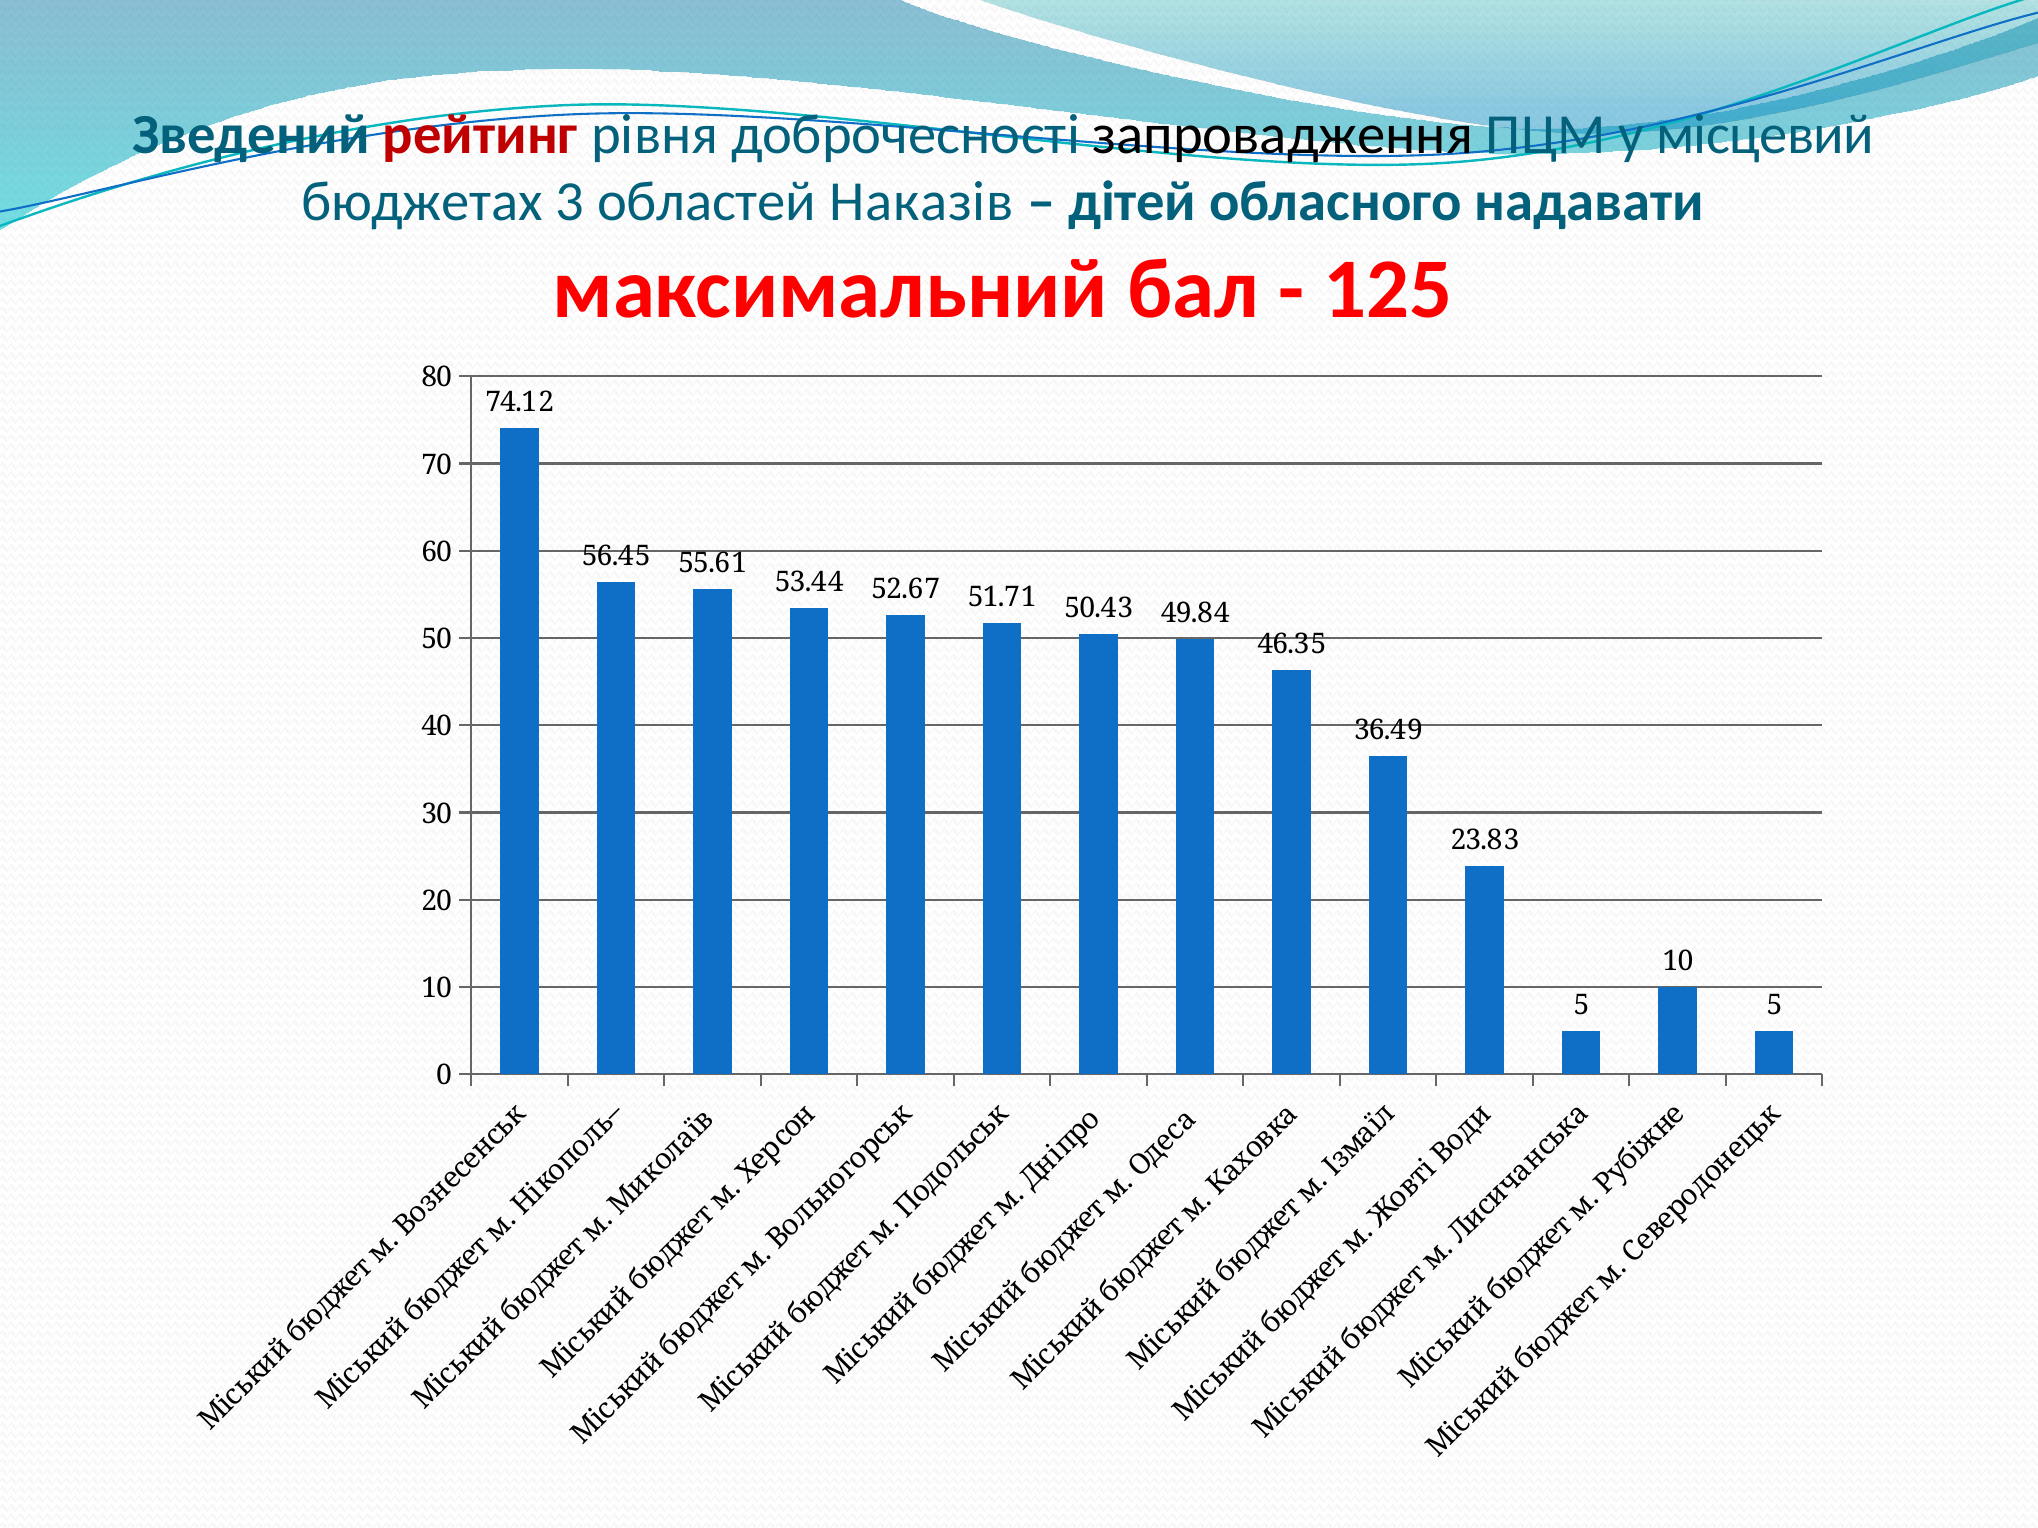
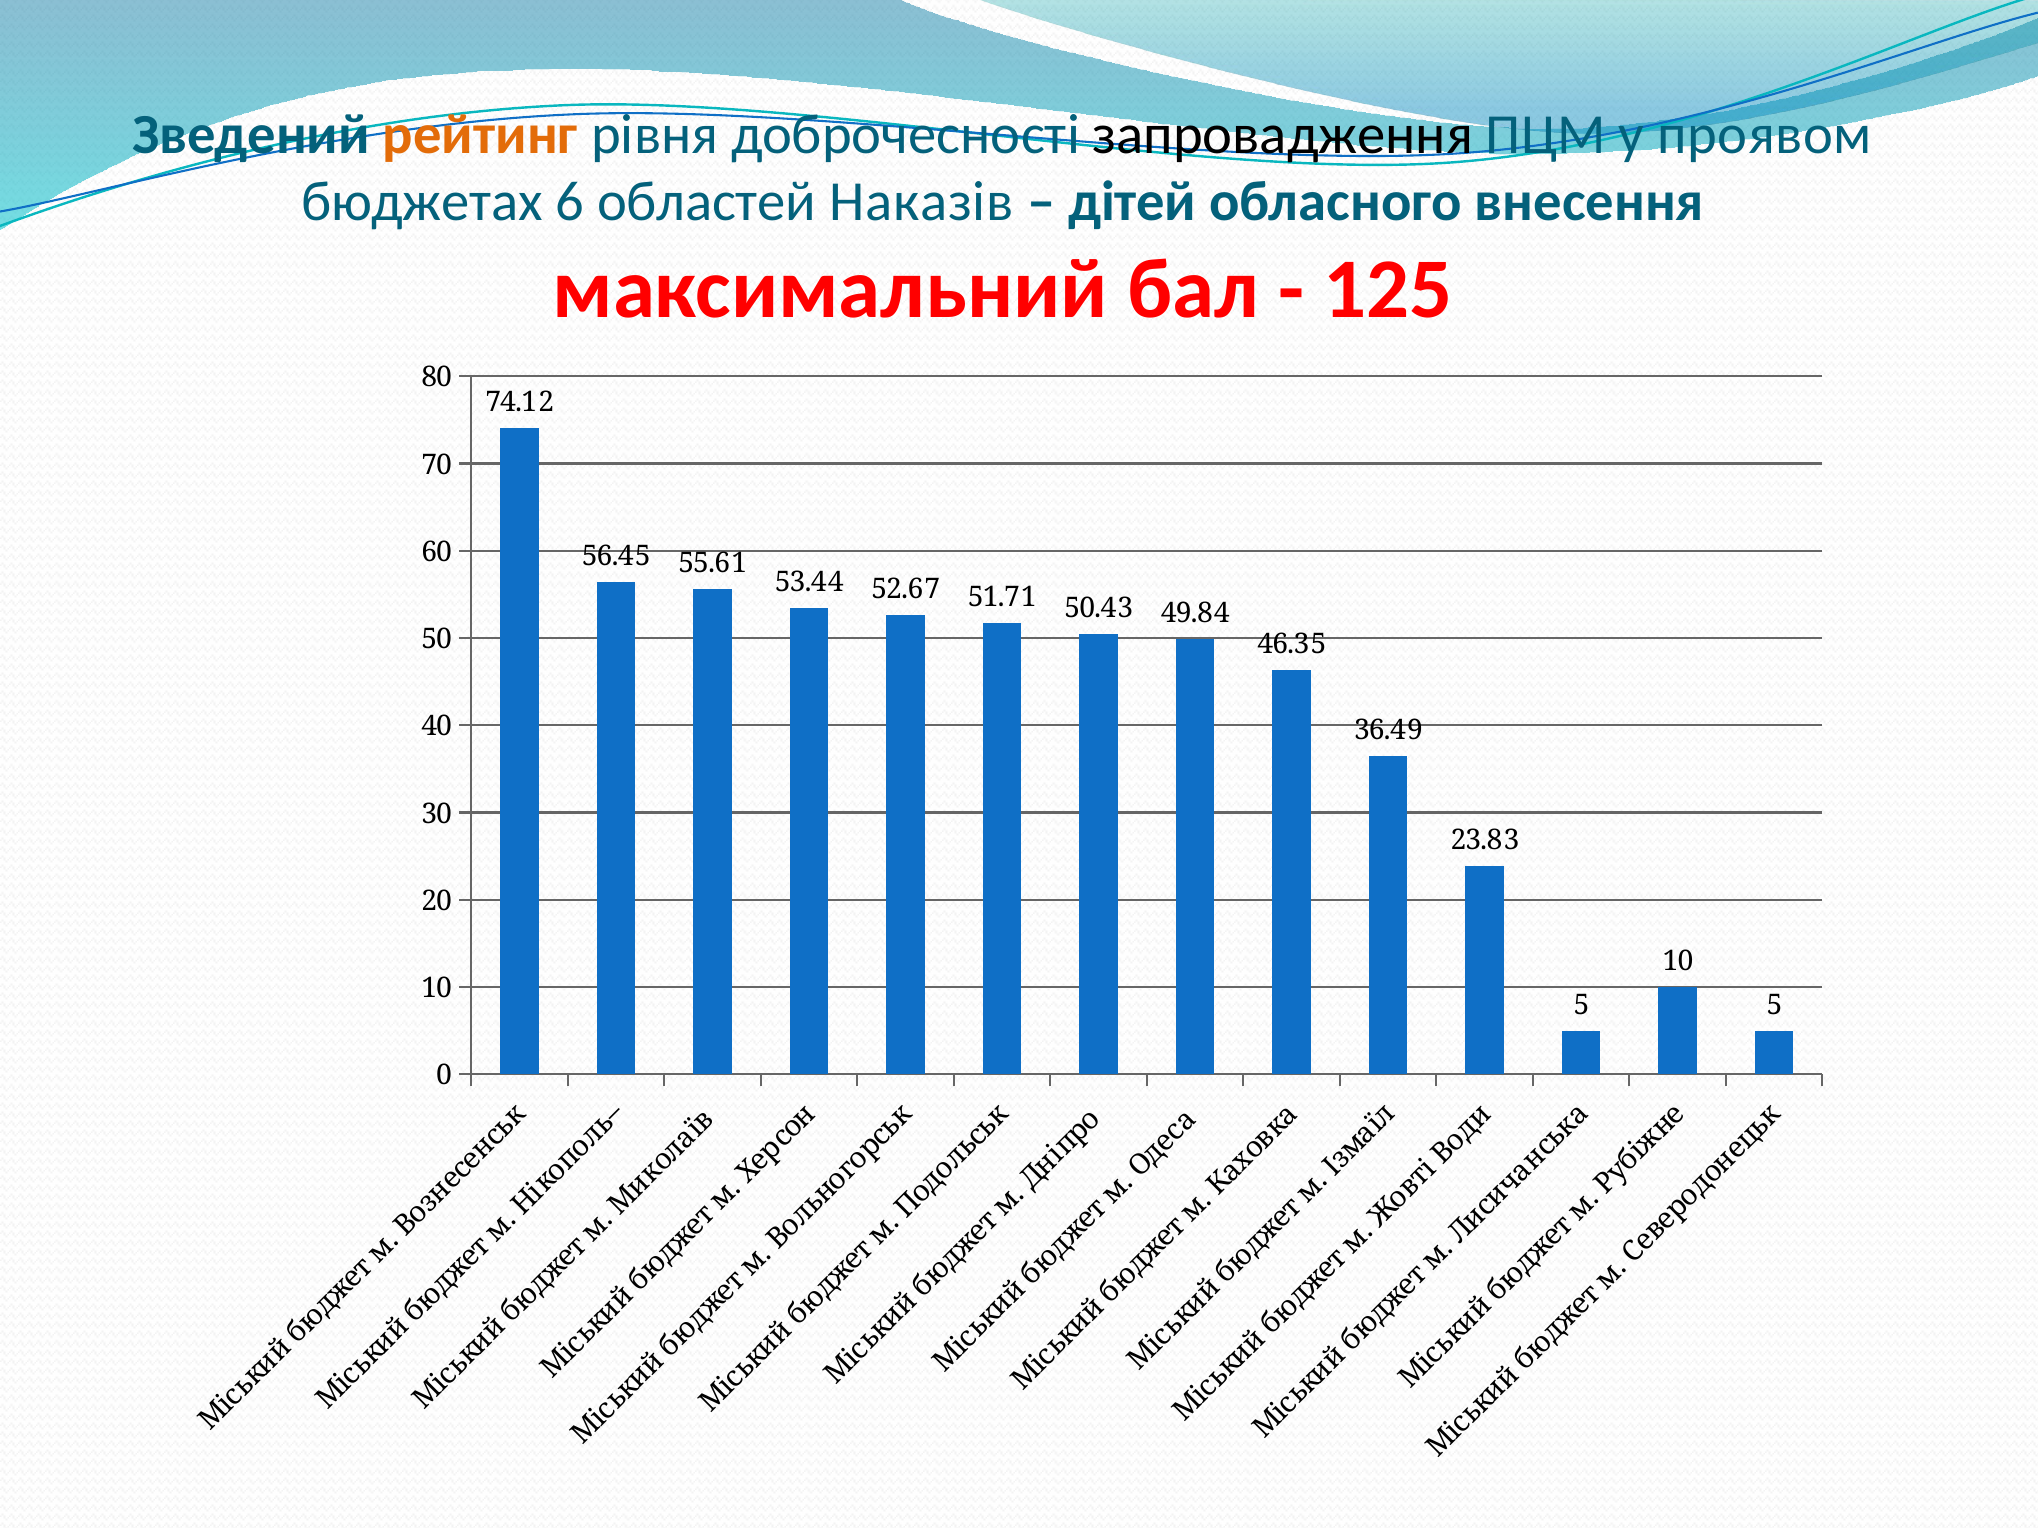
рейтинг colour: red -> orange
місцевий: місцевий -> проявом
3: 3 -> 6
надавати: надавати -> внесення
